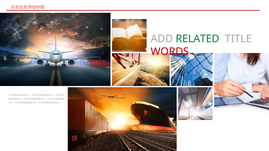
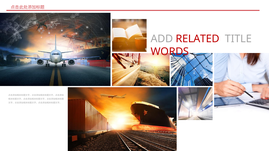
RELATED colour: green -> red
